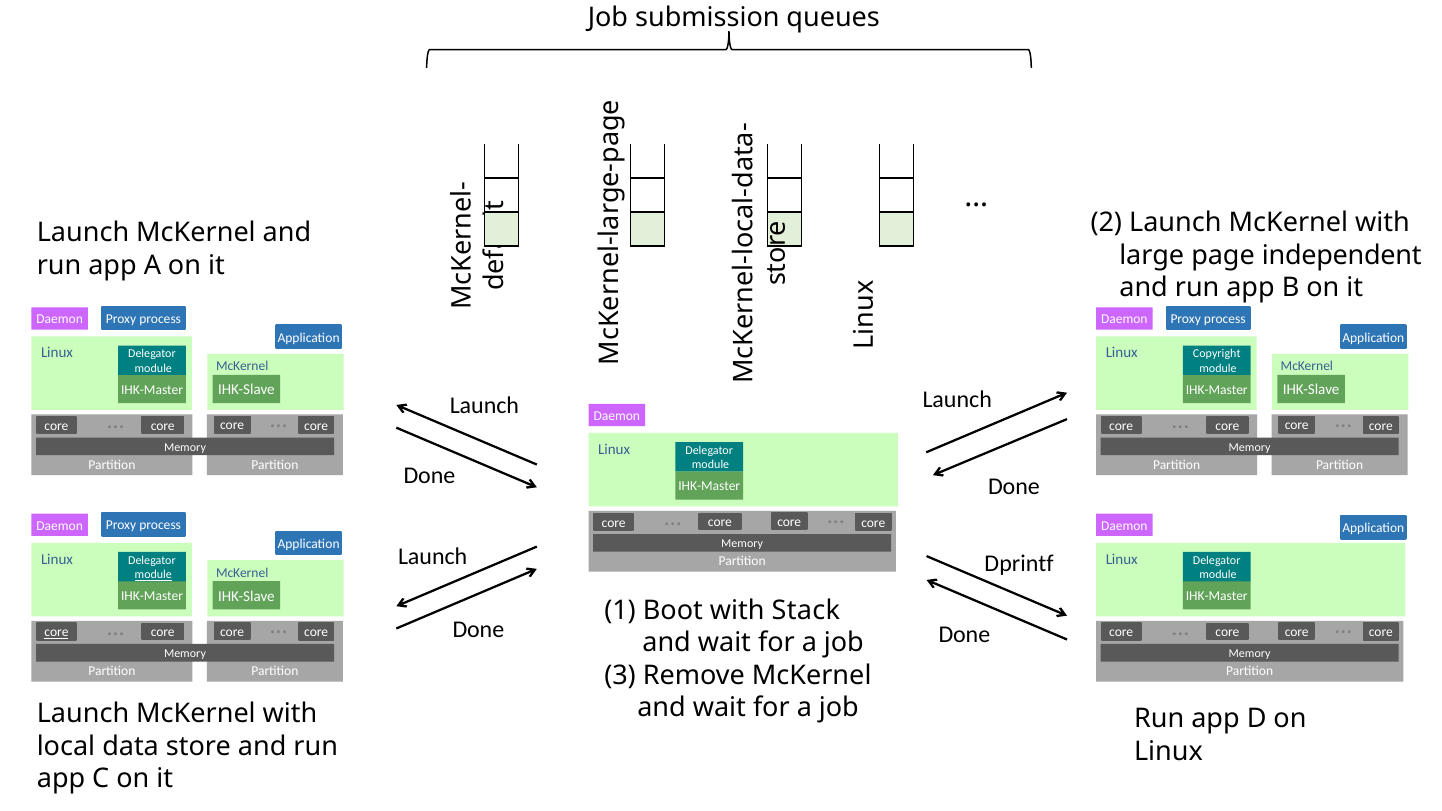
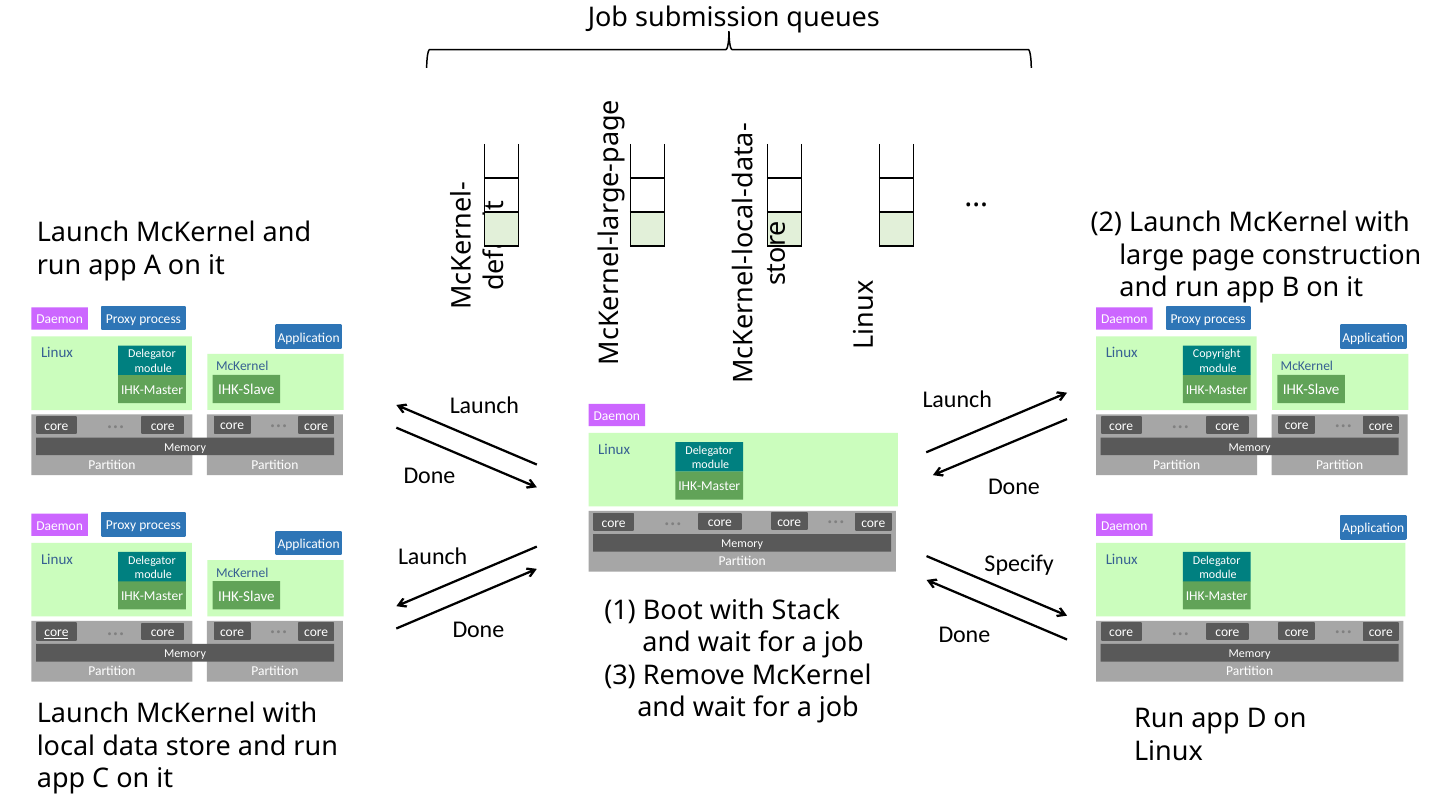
independent: independent -> construction
Dprintf: Dprintf -> Specify
module at (153, 575) underline: present -> none
